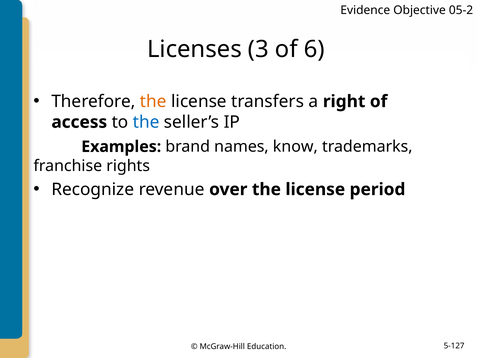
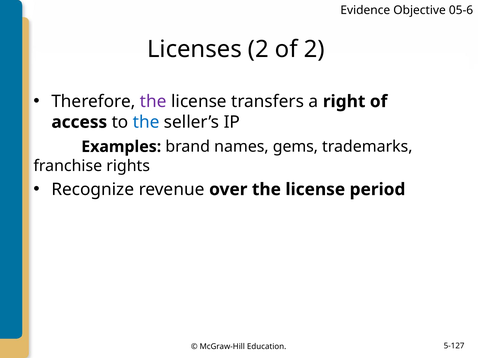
05-2: 05-2 -> 05-6
Licenses 3: 3 -> 2
of 6: 6 -> 2
the at (153, 102) colour: orange -> purple
know: know -> gems
